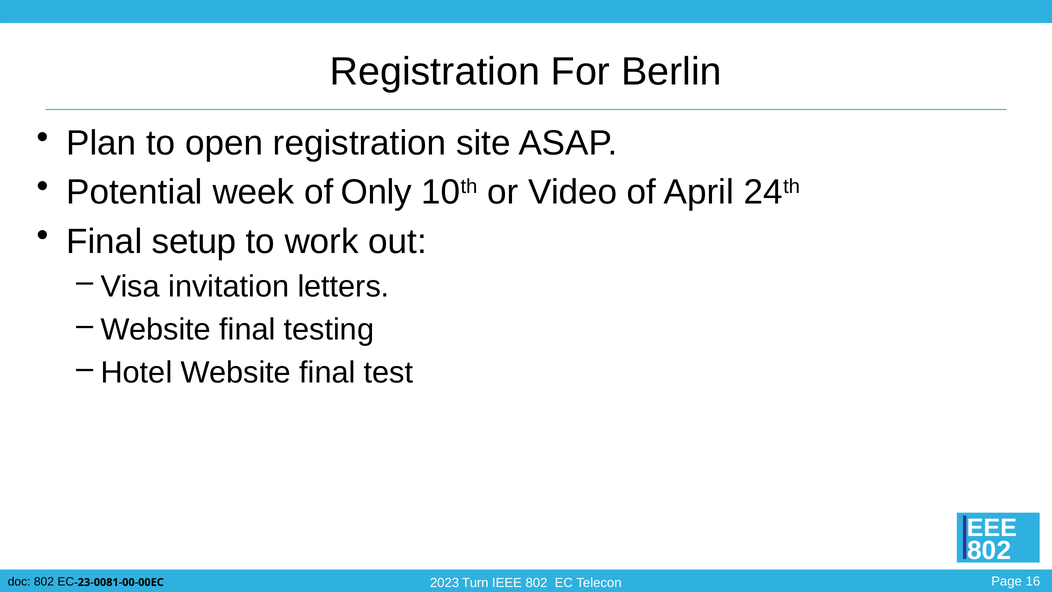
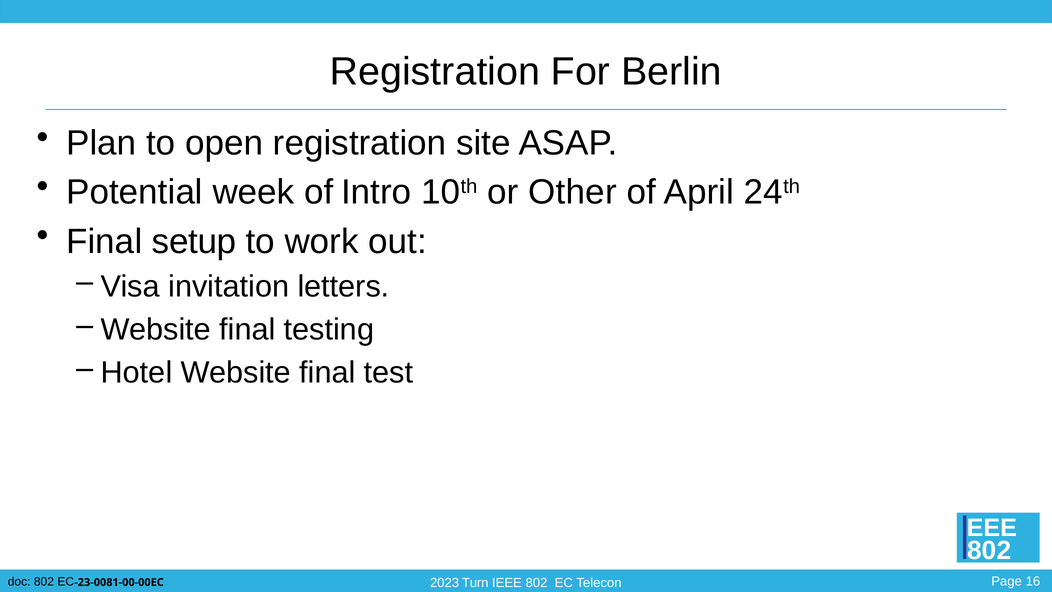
Only: Only -> Intro
Video: Video -> Other
